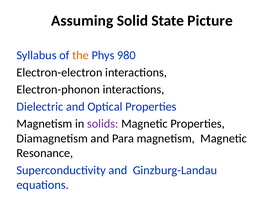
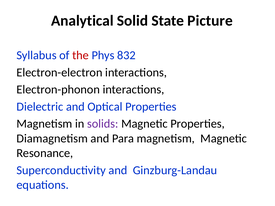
Assuming: Assuming -> Analytical
the colour: orange -> red
980: 980 -> 832
